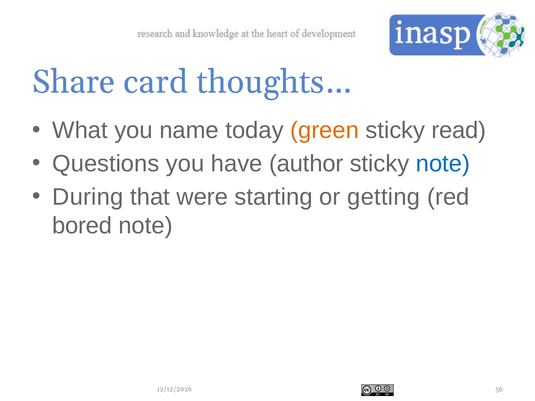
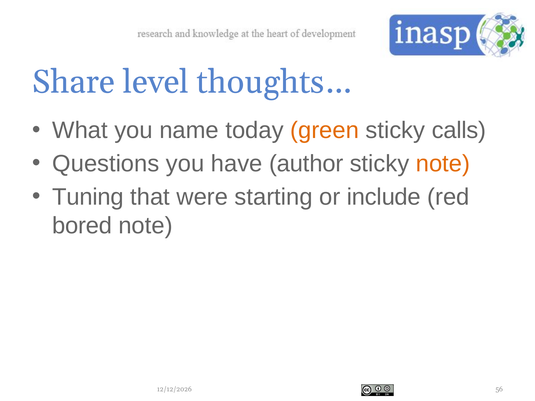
card: card -> level
read: read -> calls
note at (443, 164) colour: blue -> orange
During: During -> Tuning
getting: getting -> include
